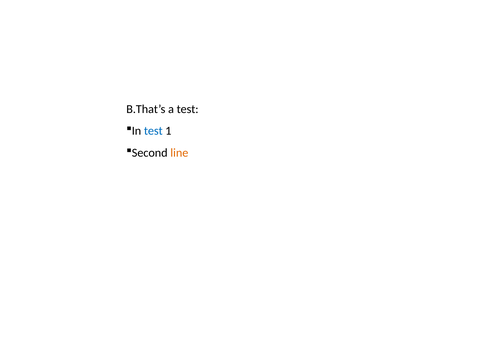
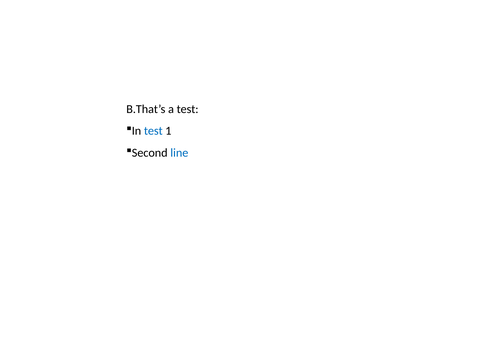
line colour: orange -> blue
